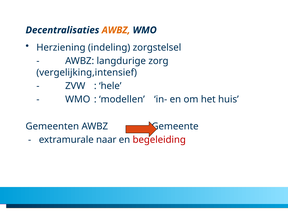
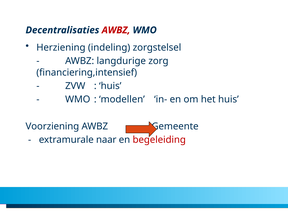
AWBZ at (116, 30) colour: orange -> red
vergelijking,intensief: vergelijking,intensief -> financiering,intensief
hele at (110, 86): hele -> huis
Gemeenten: Gemeenten -> Voorziening
